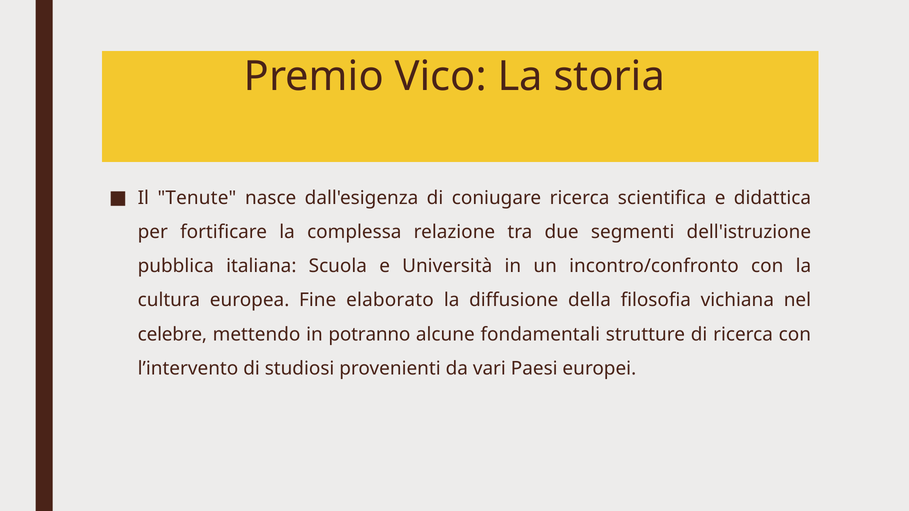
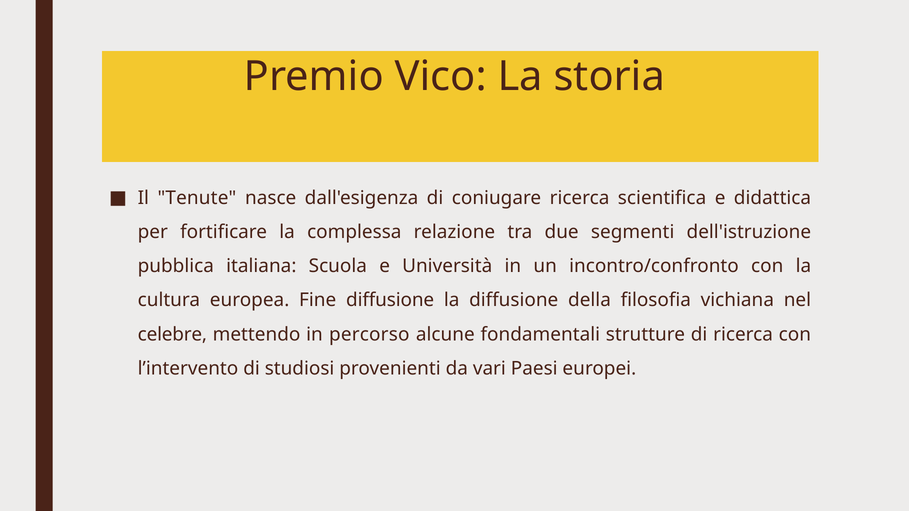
Fine elaborato: elaborato -> diffusione
potranno: potranno -> percorso
